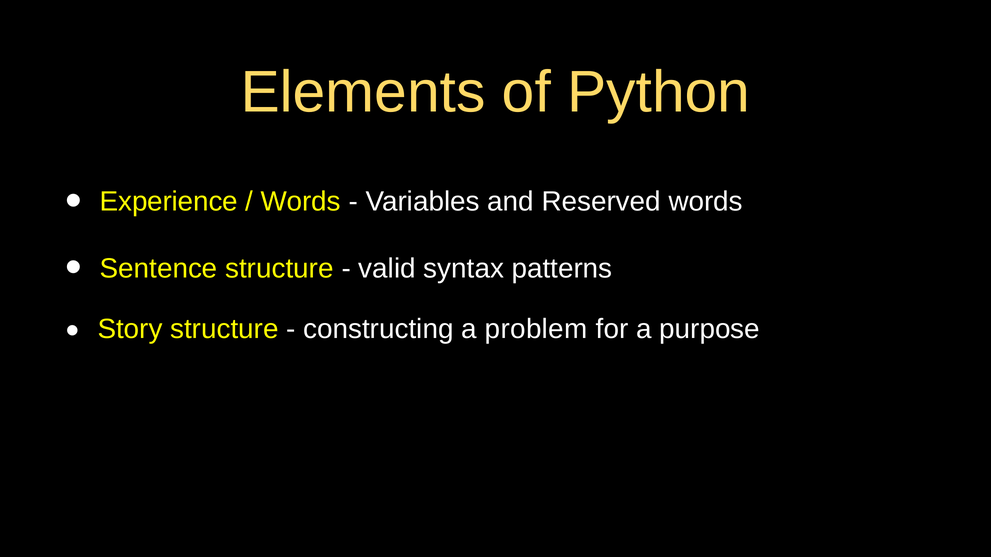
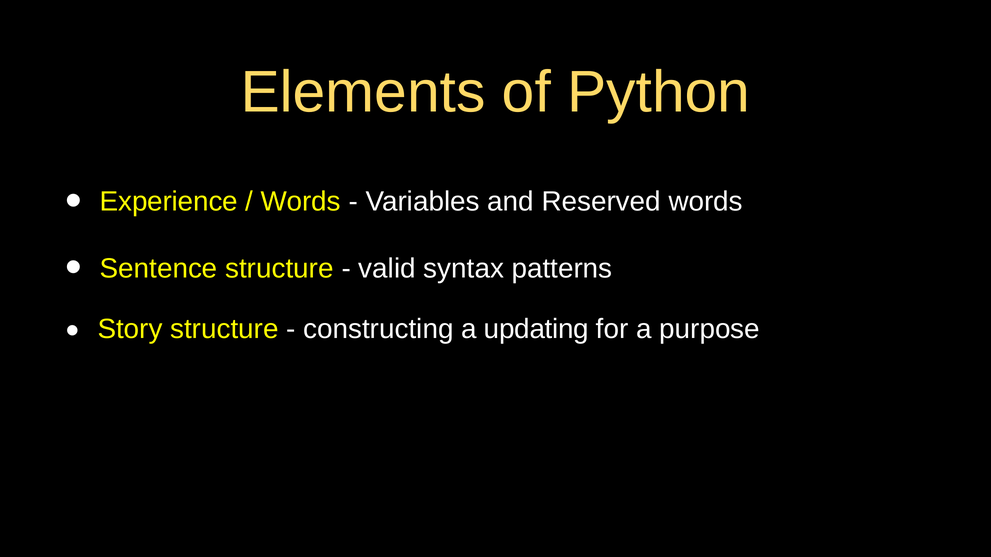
problem: problem -> updating
